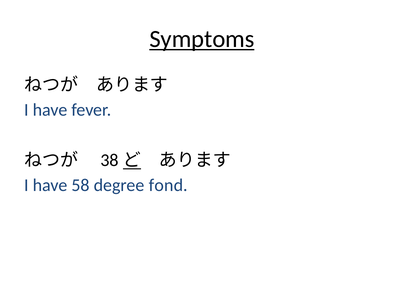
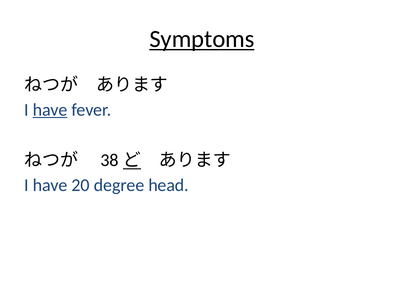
have at (50, 110) underline: none -> present
58: 58 -> 20
fond: fond -> head
